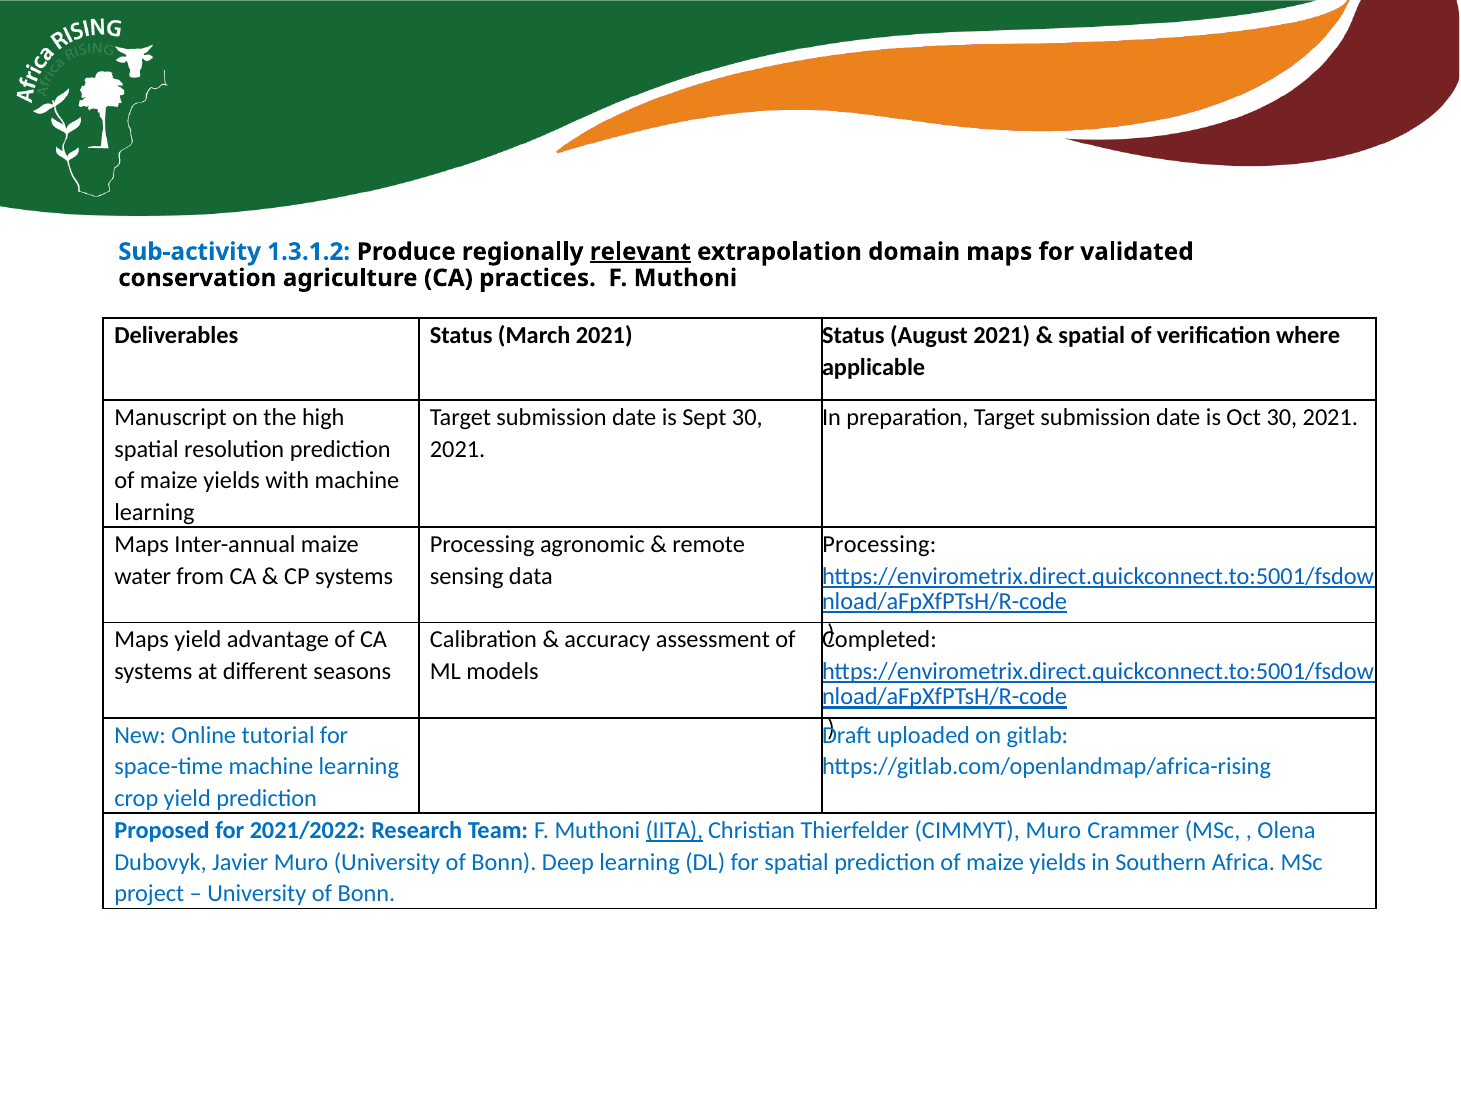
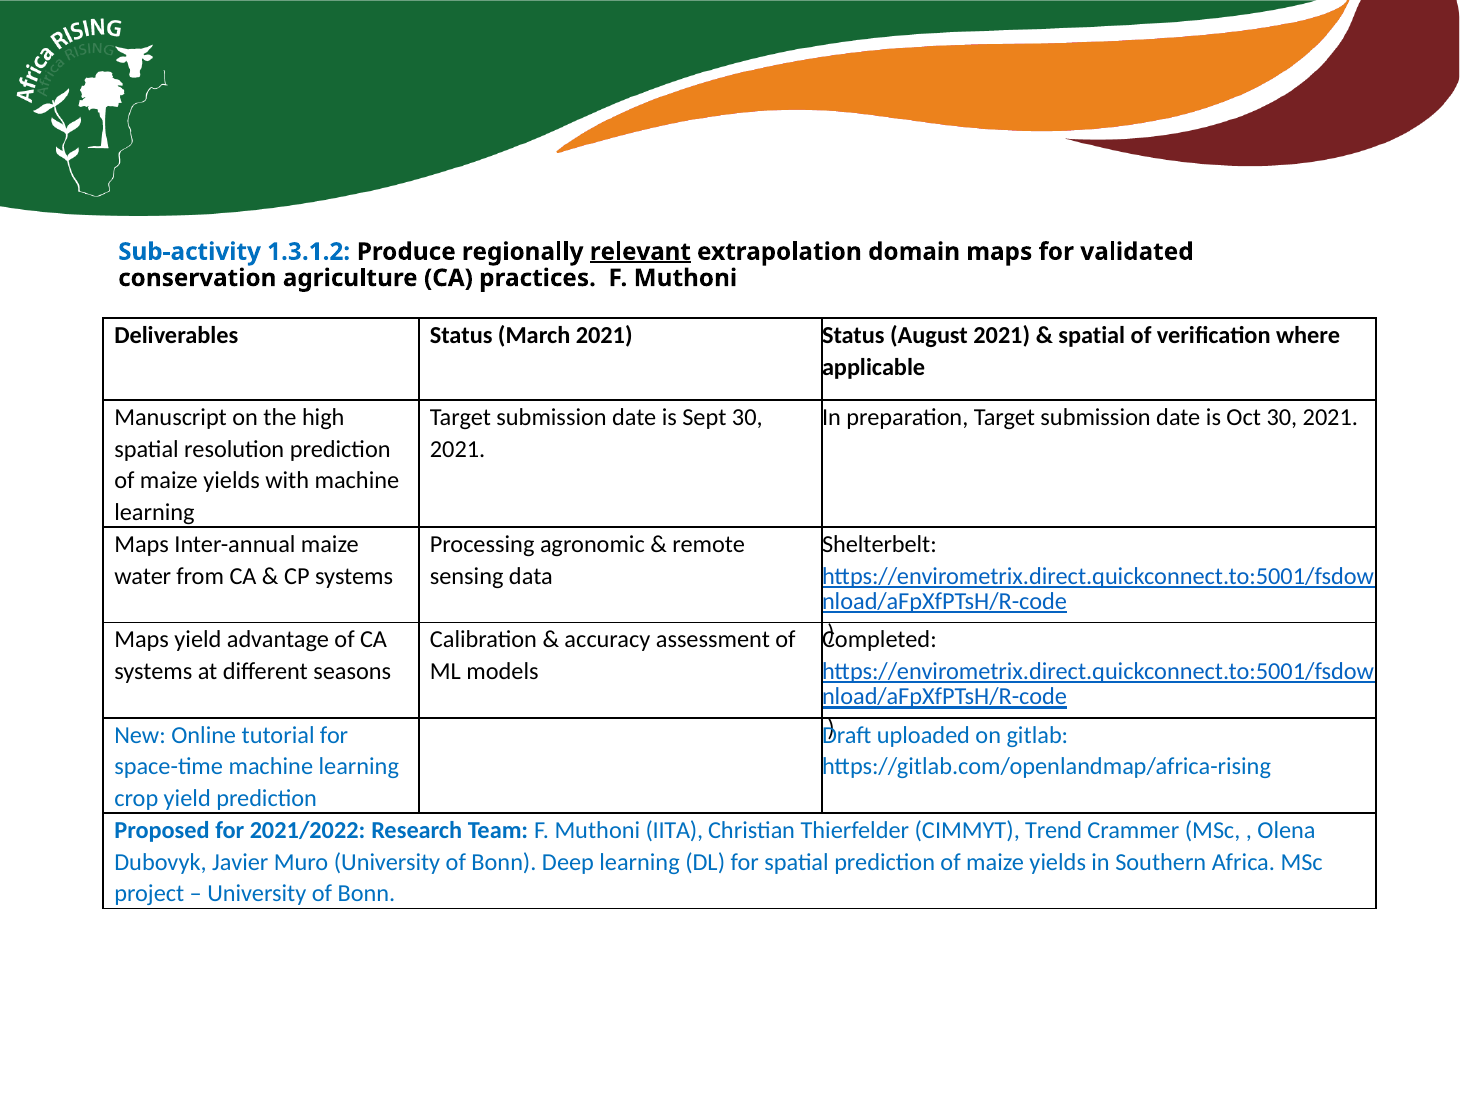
Processing at (879, 544): Processing -> Shelterbelt
IITA underline: present -> none
CIMMYT Muro: Muro -> Trend
